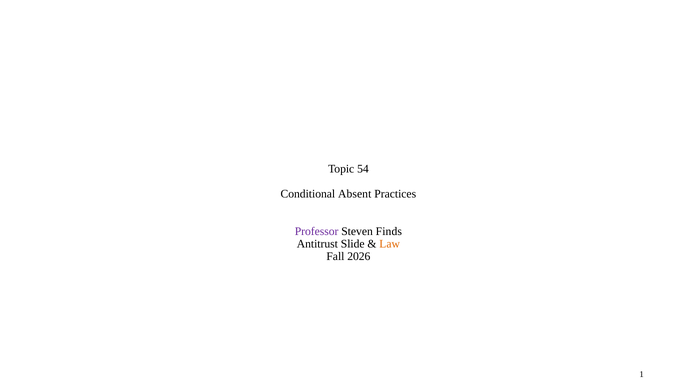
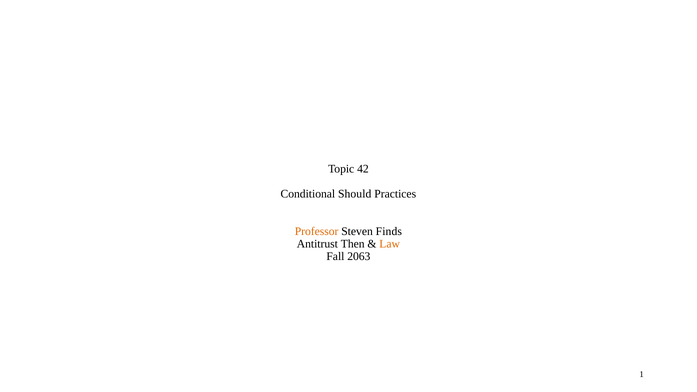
54: 54 -> 42
Absent: Absent -> Should
Professor colour: purple -> orange
Slide: Slide -> Then
2026: 2026 -> 2063
